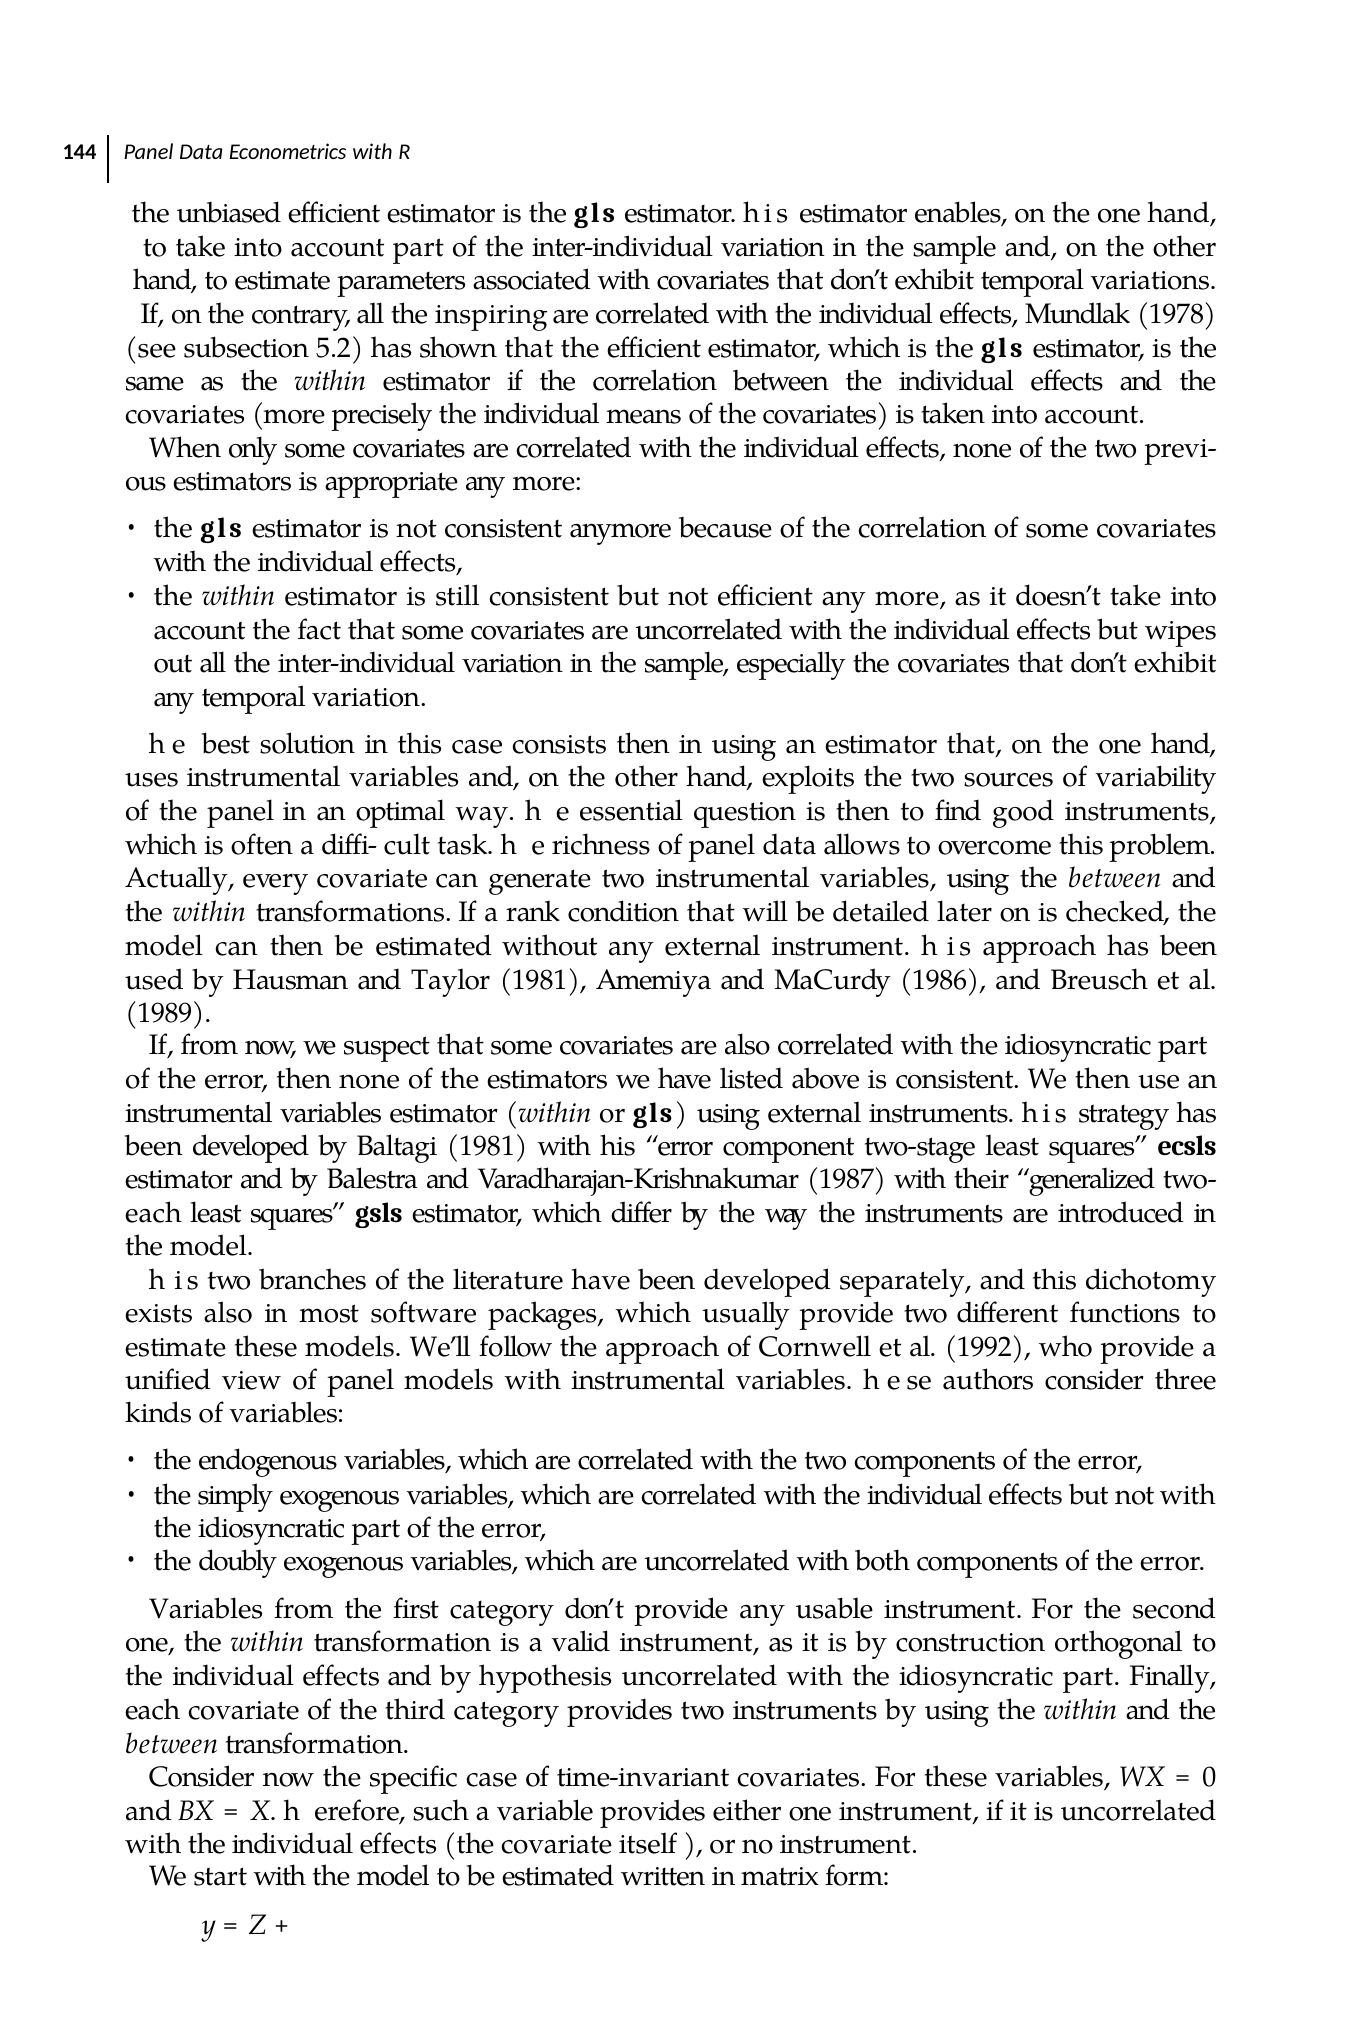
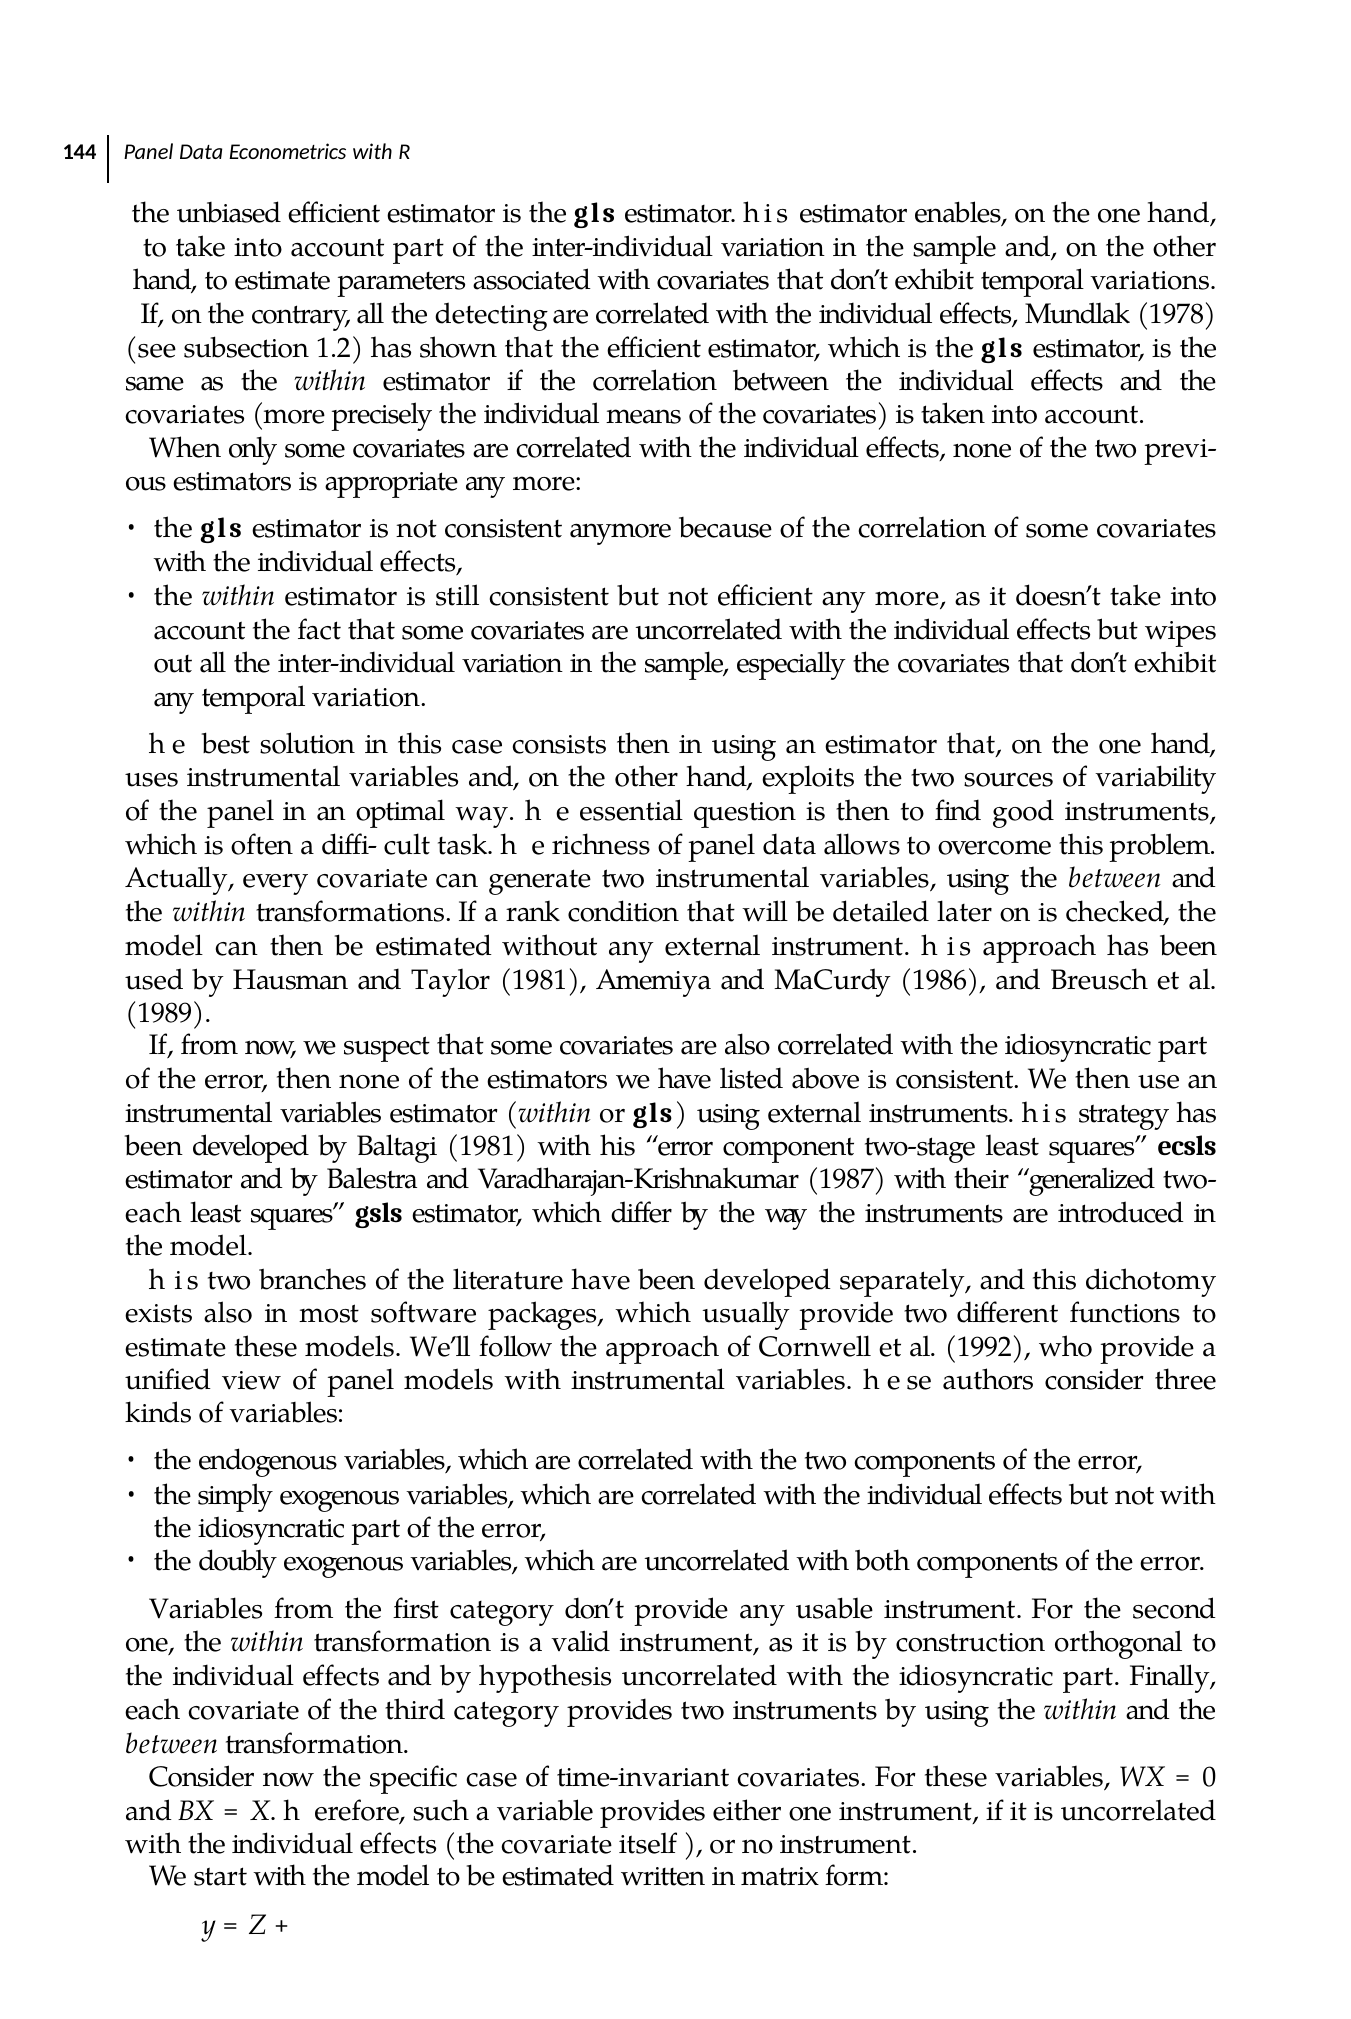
inspiring: inspiring -> detecting
5.2: 5.2 -> 1.2
